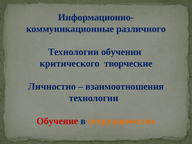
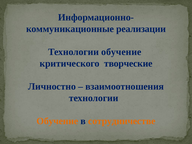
различного: различного -> реализации
обучении at (121, 52): обучении -> обучение
Обучение at (57, 121) colour: red -> orange
